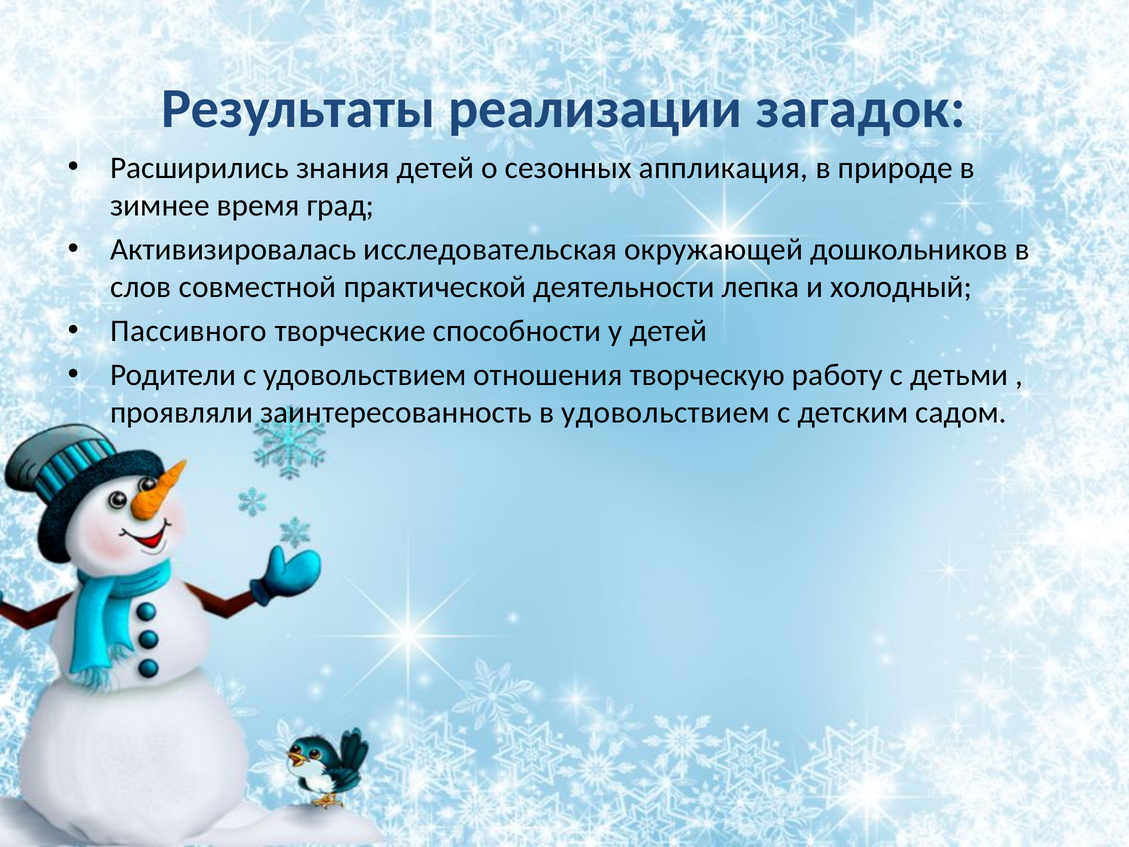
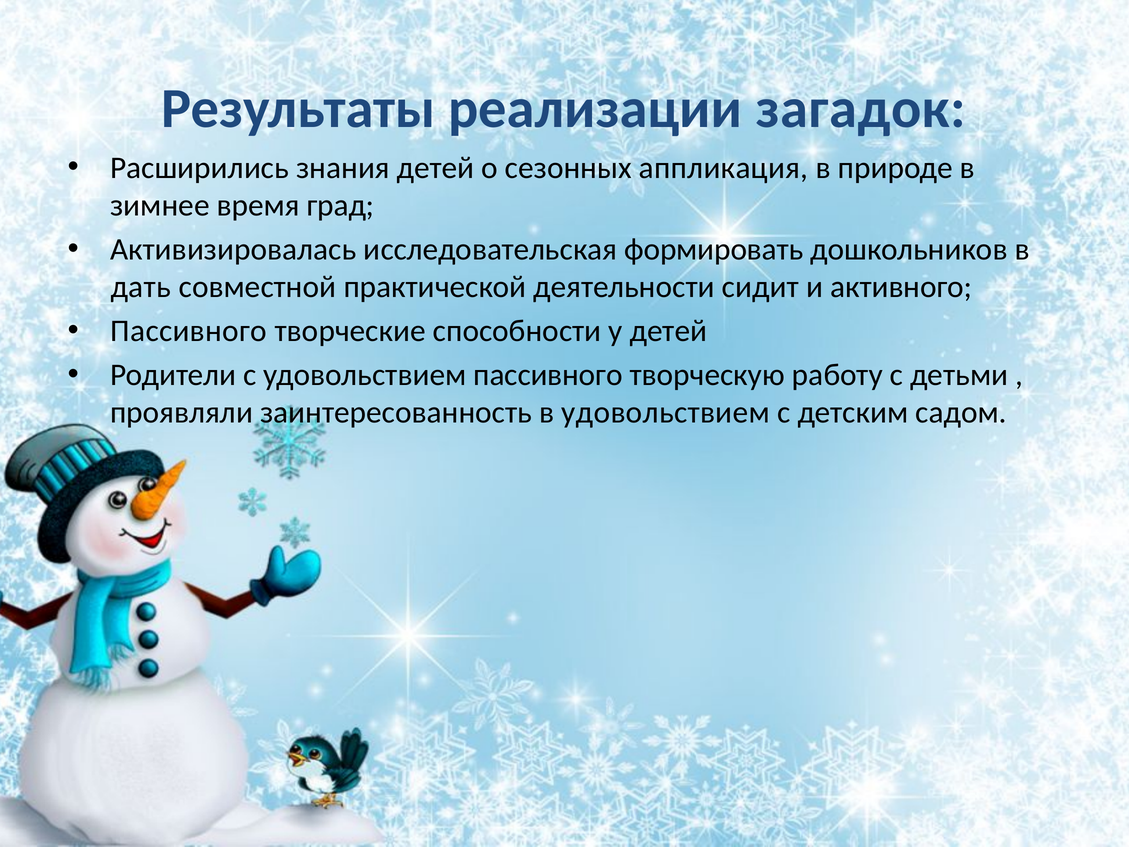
окружающей: окружающей -> формировать
слов: слов -> дать
лепка: лепка -> сидит
холодный: холодный -> активного
удовольствием отношения: отношения -> пассивного
